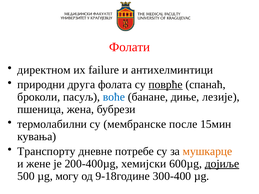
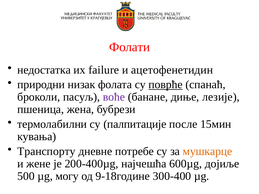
директном: директном -> недостатка
антихелминтици: антихелминтици -> ацетофенетидин
друга: друга -> низак
воће colour: blue -> purple
мембранскe: мембранскe -> палпитације
хемијски: хемијски -> најчешћа
дојиље underline: present -> none
